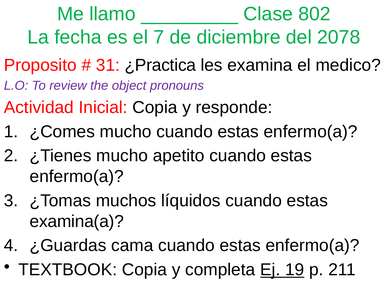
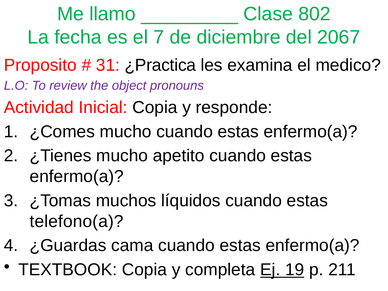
2078: 2078 -> 2067
examina(a: examina(a -> telefono(a
